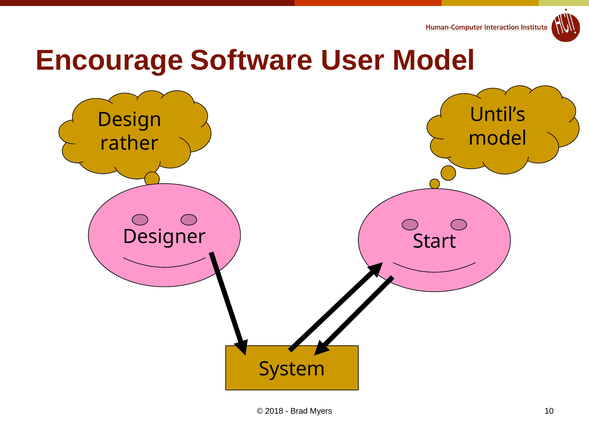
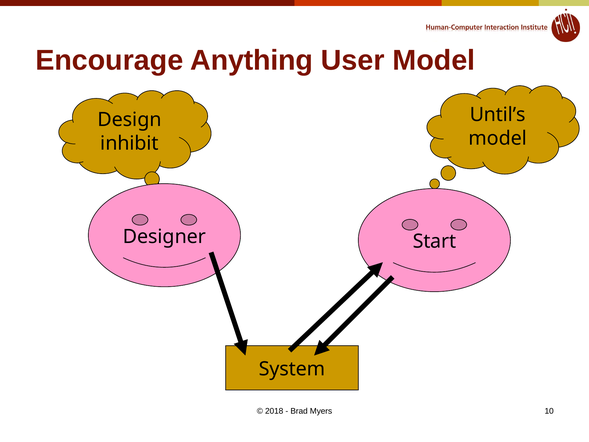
Software: Software -> Anything
rather: rather -> inhibit
